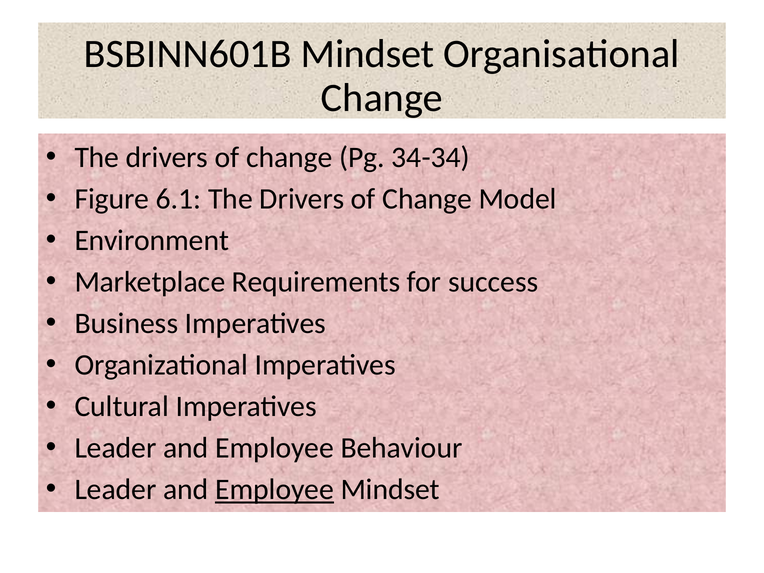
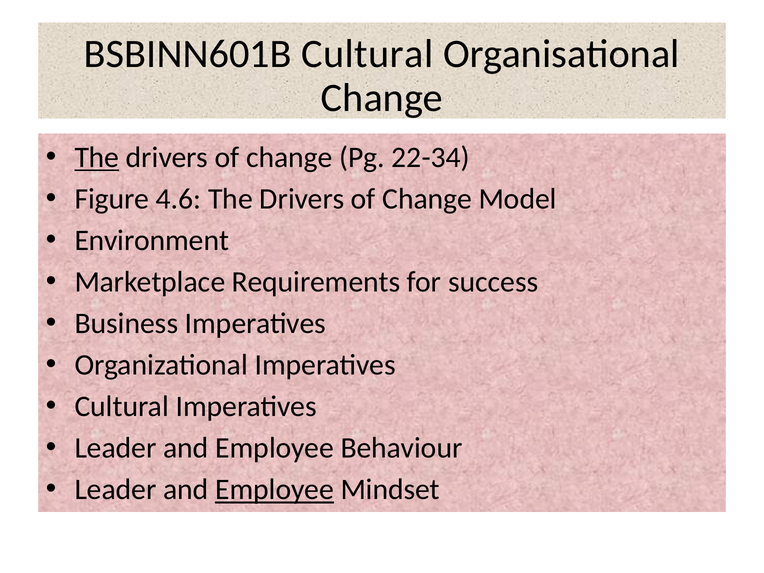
BSBINN601B Mindset: Mindset -> Cultural
The at (97, 157) underline: none -> present
34-34: 34-34 -> 22-34
6.1: 6.1 -> 4.6
